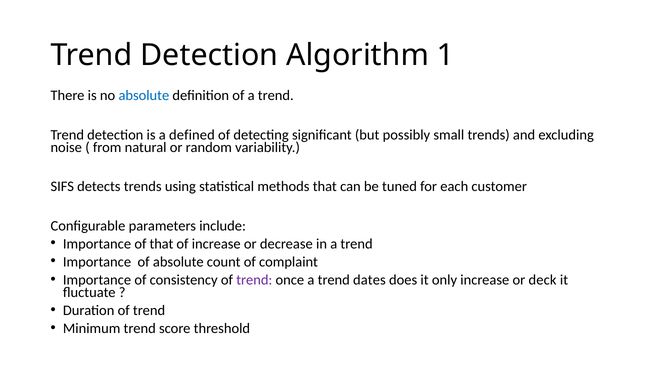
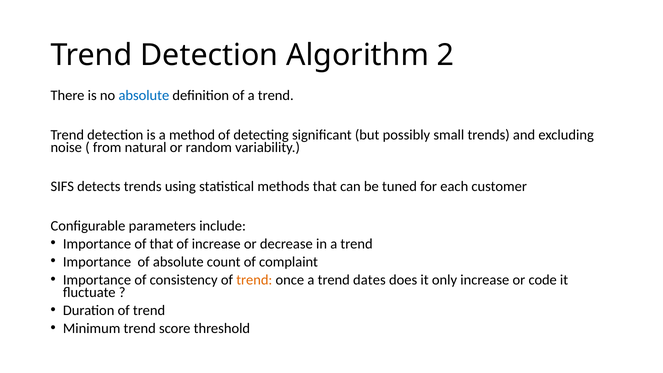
1: 1 -> 2
defined: defined -> method
trend at (254, 280) colour: purple -> orange
deck: deck -> code
